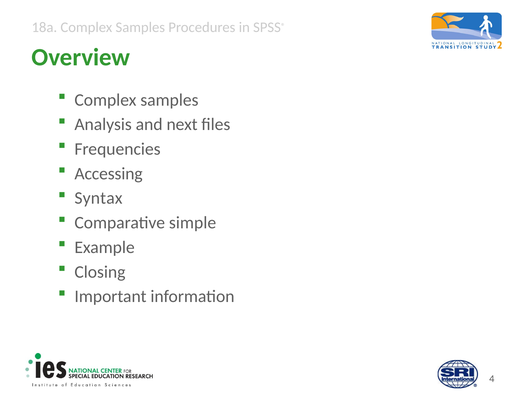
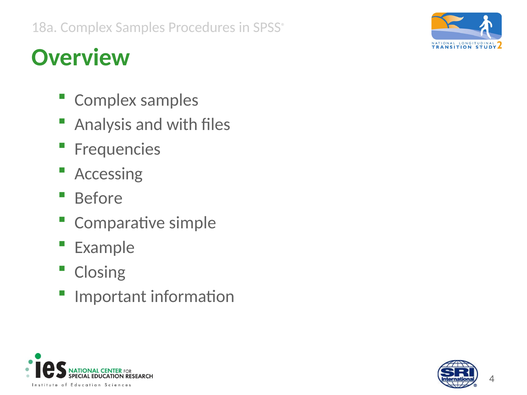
next: next -> with
Syntax: Syntax -> Before
